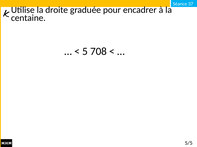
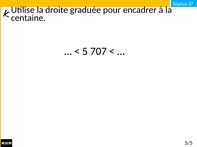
708: 708 -> 707
